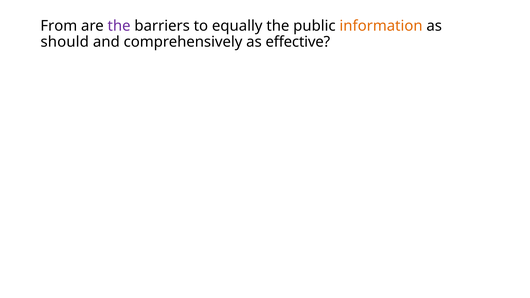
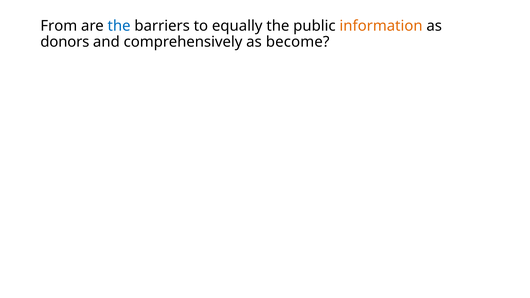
the at (119, 26) colour: purple -> blue
should: should -> donors
effective: effective -> become
